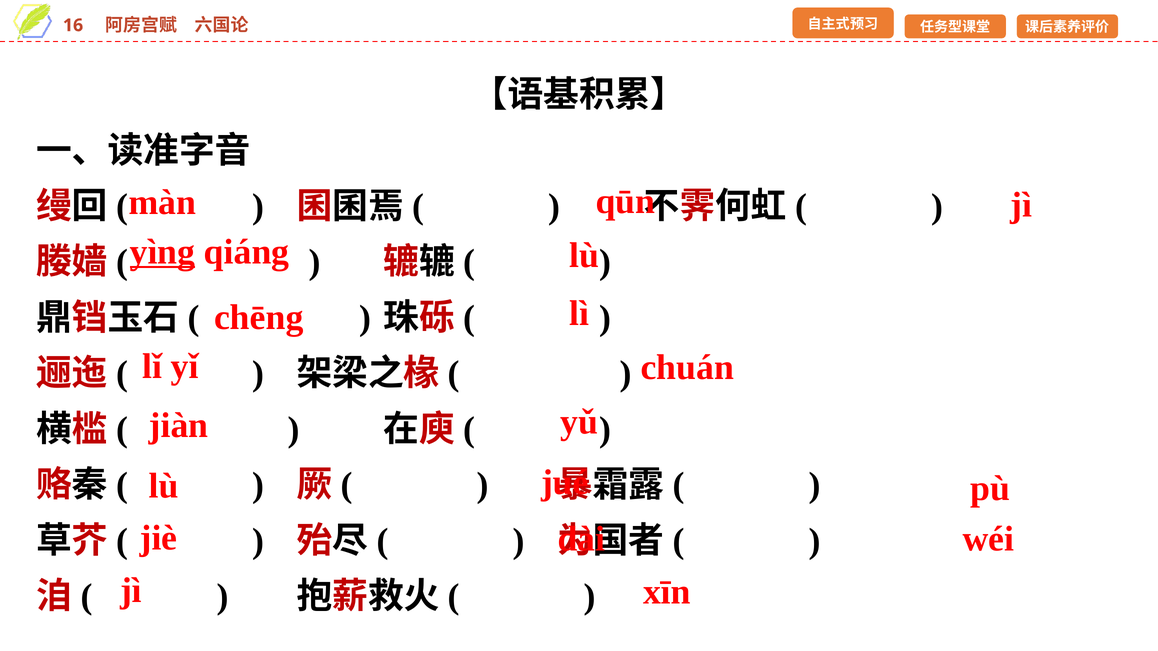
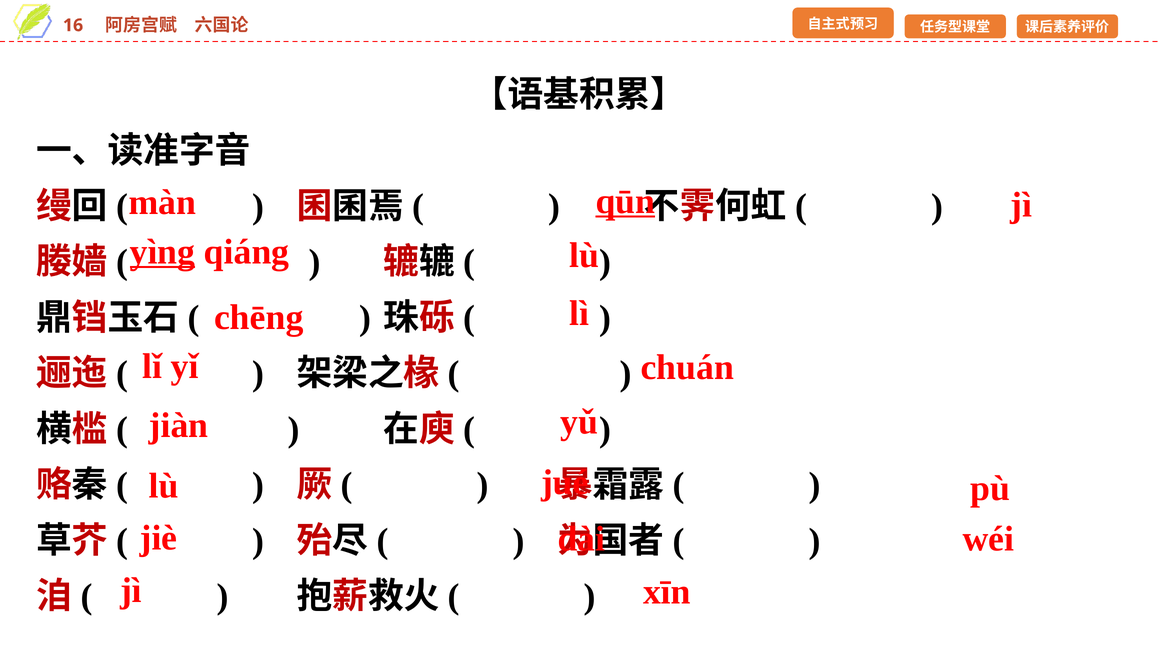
qūn underline: none -> present
